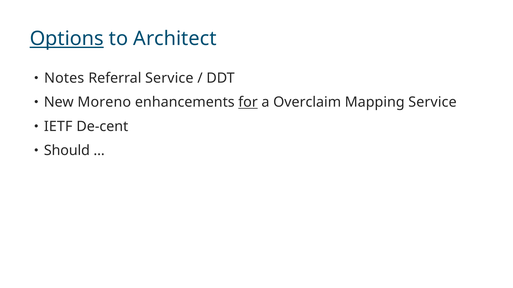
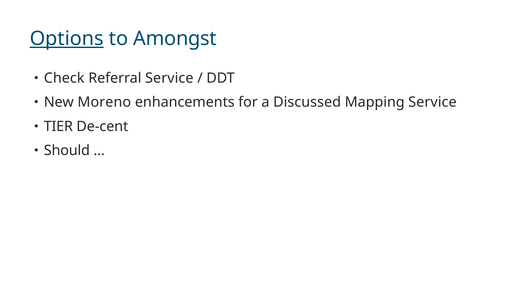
Architect: Architect -> Amongst
Notes: Notes -> Check
for underline: present -> none
Overclaim: Overclaim -> Discussed
IETF: IETF -> TIER
